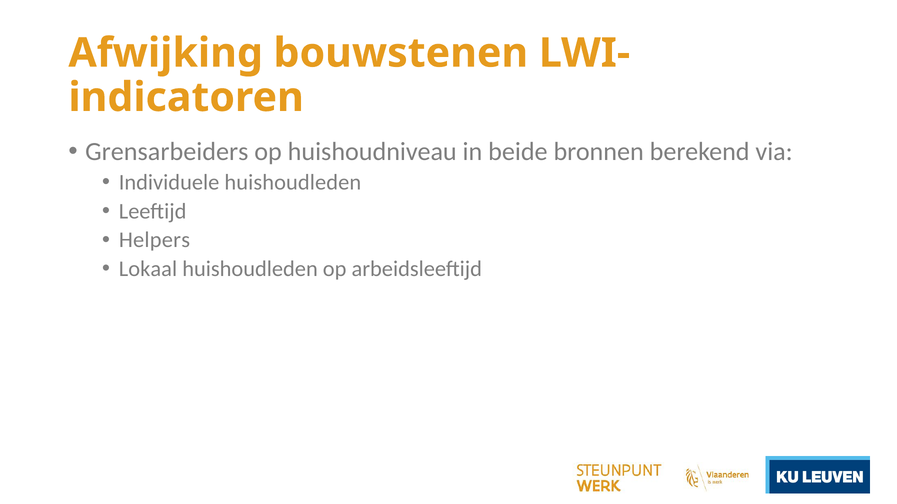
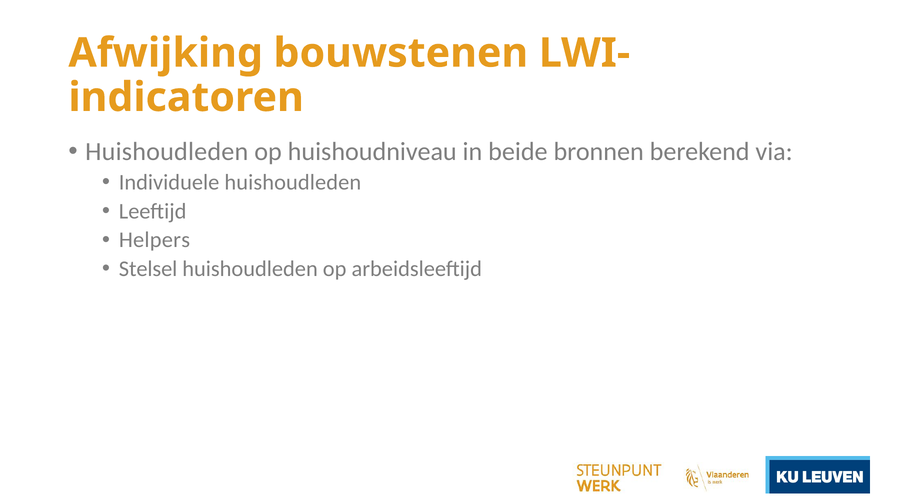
Grensarbeiders at (167, 152): Grensarbeiders -> Huishoudleden
Lokaal: Lokaal -> Stelsel
